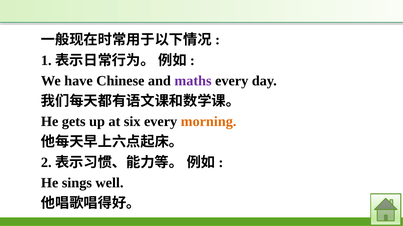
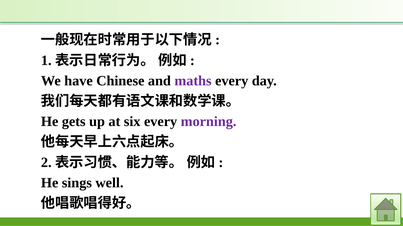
morning colour: orange -> purple
